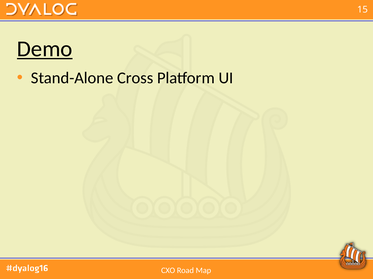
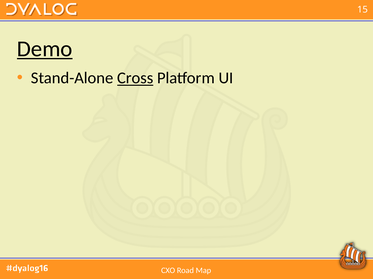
Cross underline: none -> present
